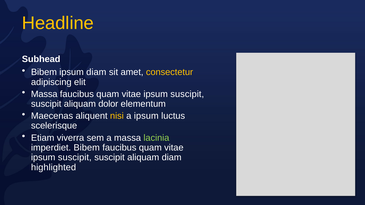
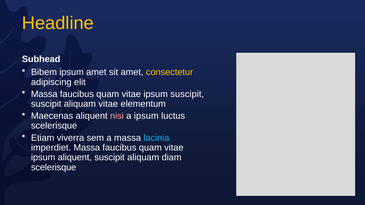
ipsum diam: diam -> amet
aliquam dolor: dolor -> vitae
nisi colour: yellow -> pink
lacinia colour: light green -> light blue
imperdiet Bibem: Bibem -> Massa
suscipit at (75, 158): suscipit -> aliquent
highlighted at (54, 168): highlighted -> scelerisque
